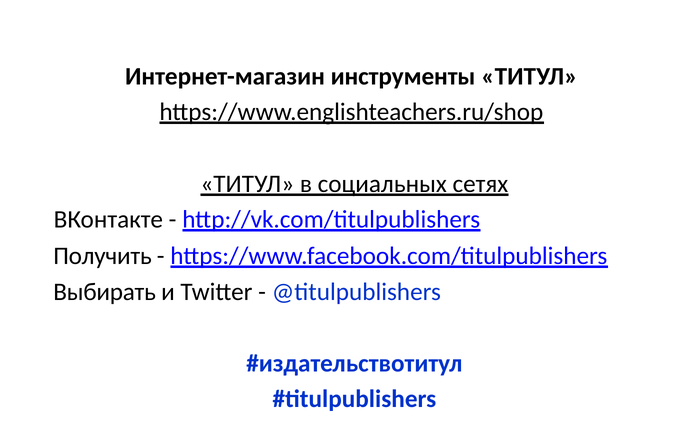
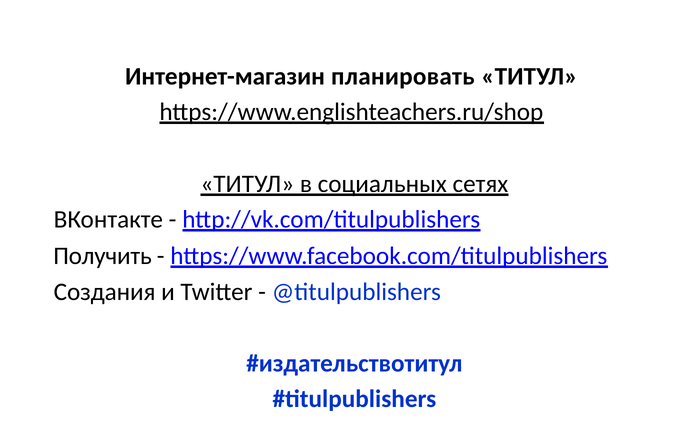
инструменты: инструменты -> планировать
Выбирать: Выбирать -> Создания
